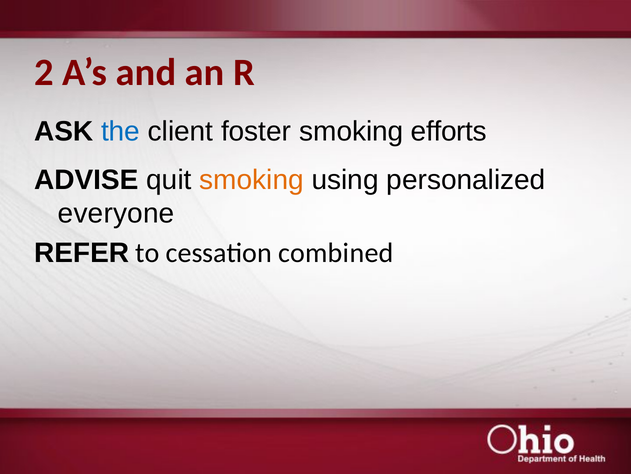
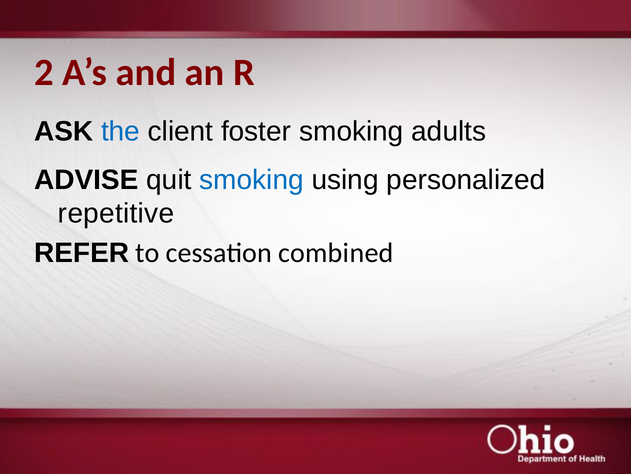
efforts: efforts -> adults
smoking at (252, 180) colour: orange -> blue
everyone: everyone -> repetitive
